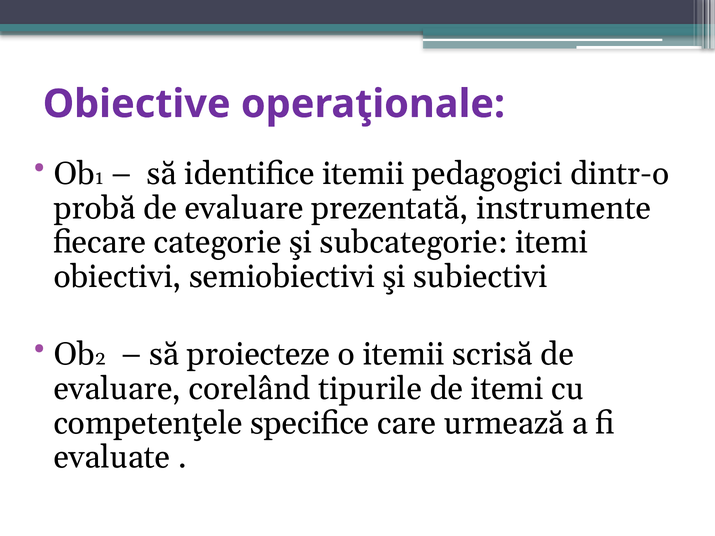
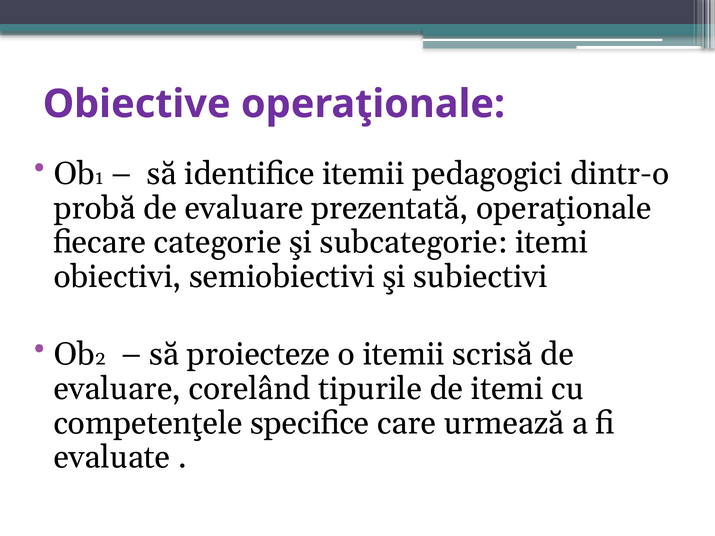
prezentată instrumente: instrumente -> operaţionale
